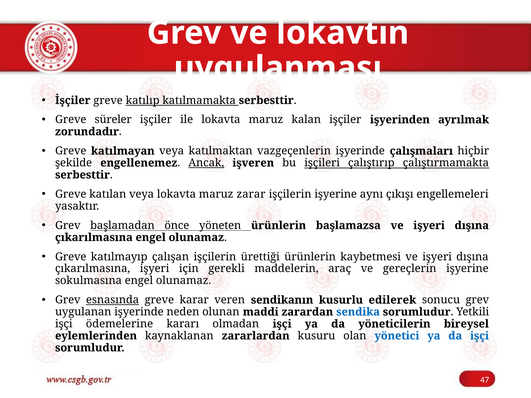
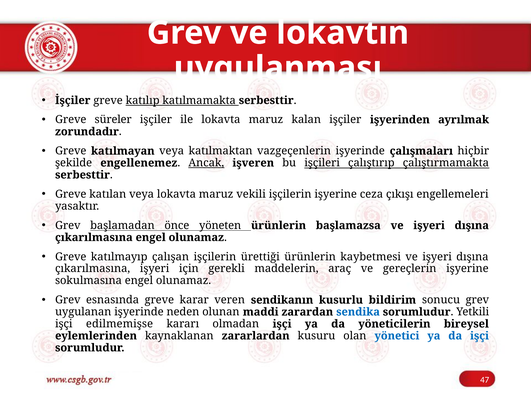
zarar: zarar -> vekili
aynı: aynı -> ceza
esnasında underline: present -> none
edilerek: edilerek -> bildirim
ödemelerine: ödemelerine -> edilmemişse
